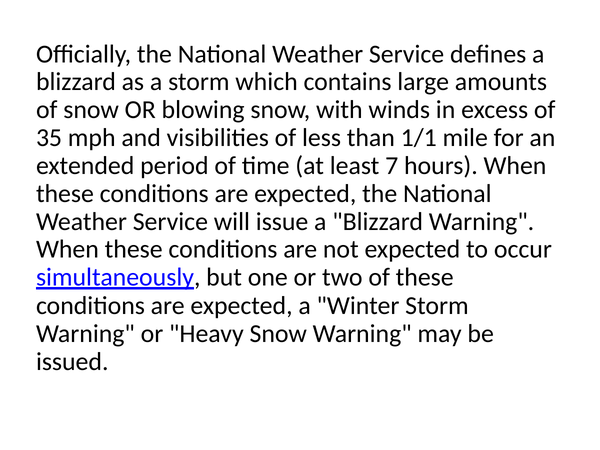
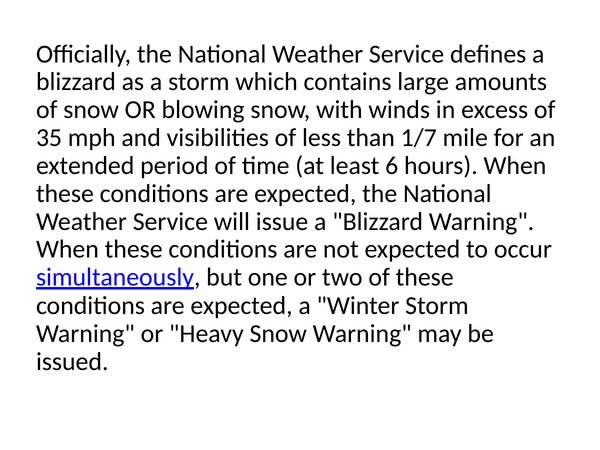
1/1: 1/1 -> 1/7
7: 7 -> 6
